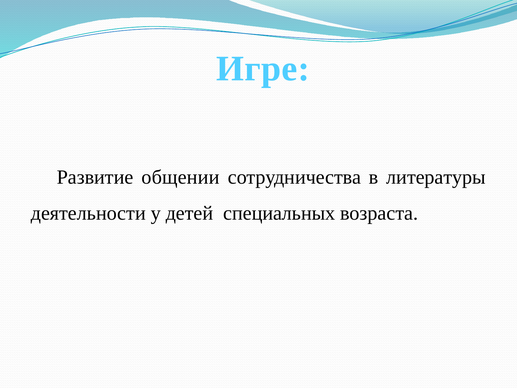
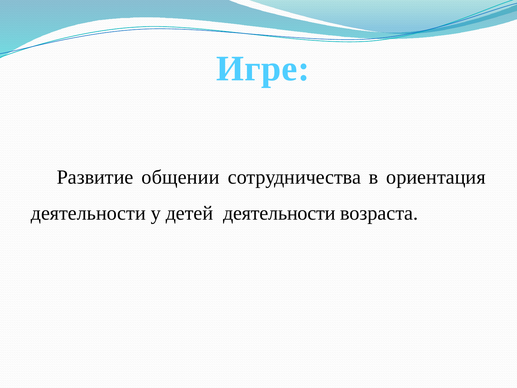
литературы: литературы -> ориентация
детей специальных: специальных -> деятельности
